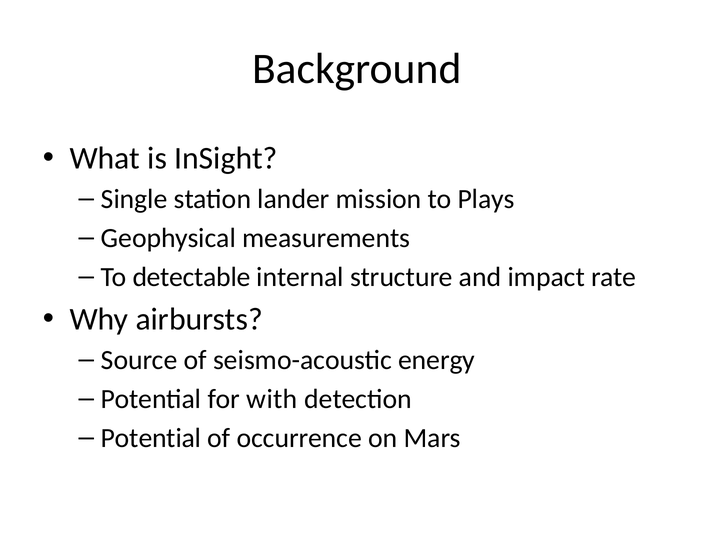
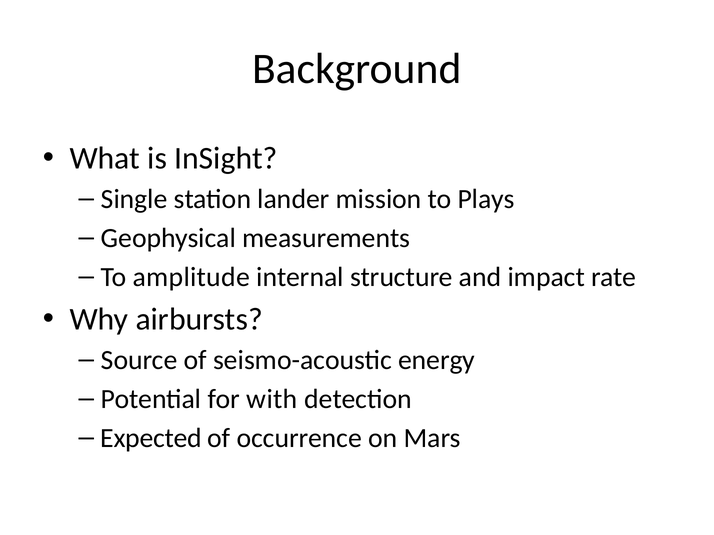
detectable: detectable -> amplitude
Potential at (151, 438): Potential -> Expected
